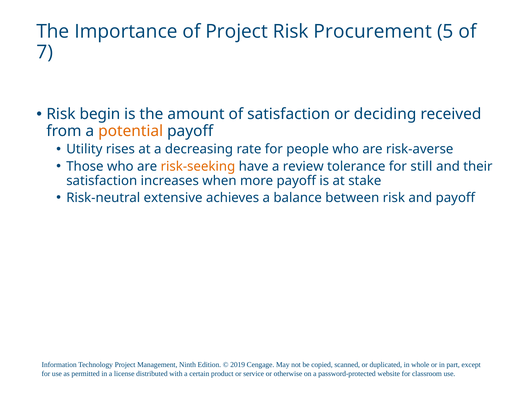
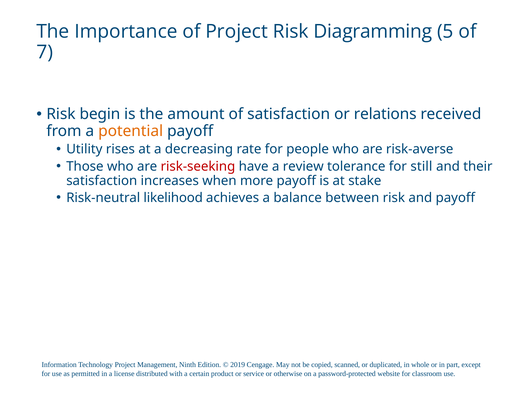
Procurement: Procurement -> Diagramming
deciding: deciding -> relations
risk-seeking colour: orange -> red
extensive: extensive -> likelihood
